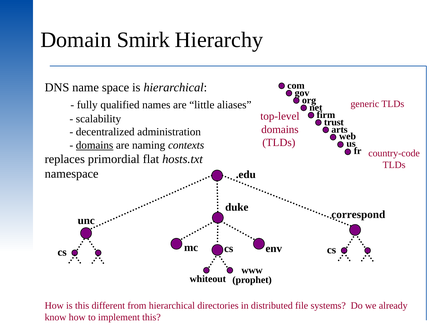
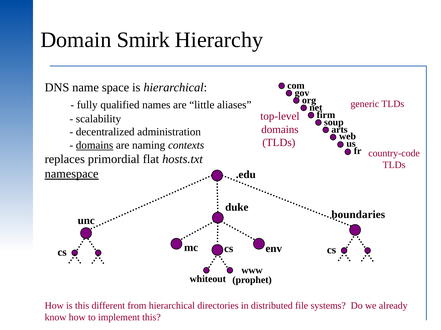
trust: trust -> soup
namespace underline: none -> present
correspond: correspond -> boundaries
